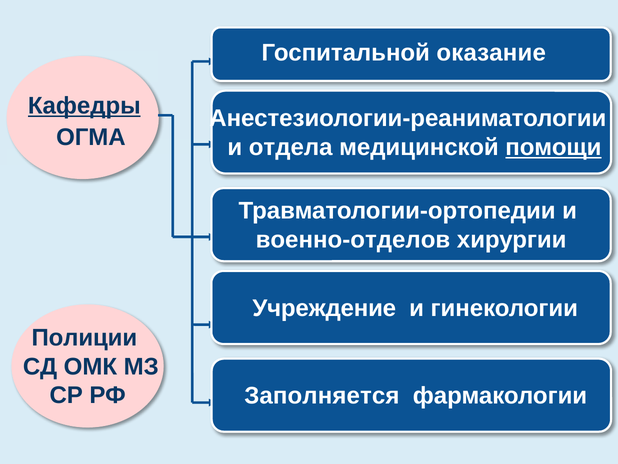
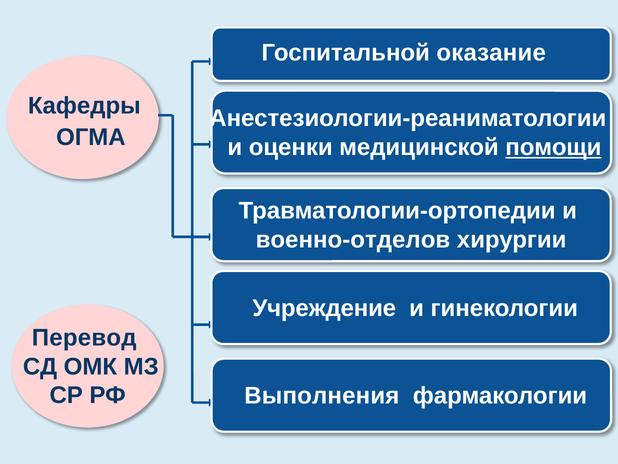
Кафедры underline: present -> none
отдела: отдела -> оценки
Полиции: Полиции -> Перевод
Заполняется: Заполняется -> Выполнения
